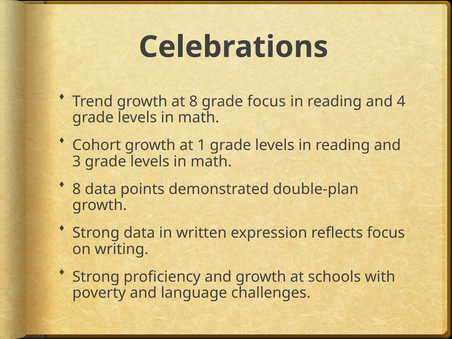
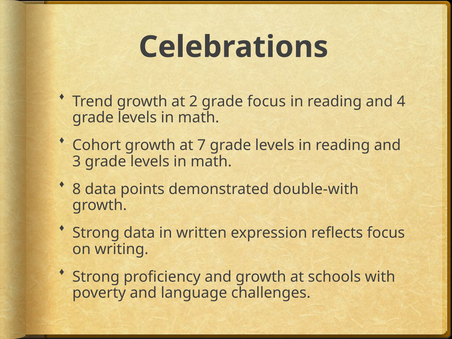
at 8: 8 -> 2
1: 1 -> 7
double-plan: double-plan -> double-with
